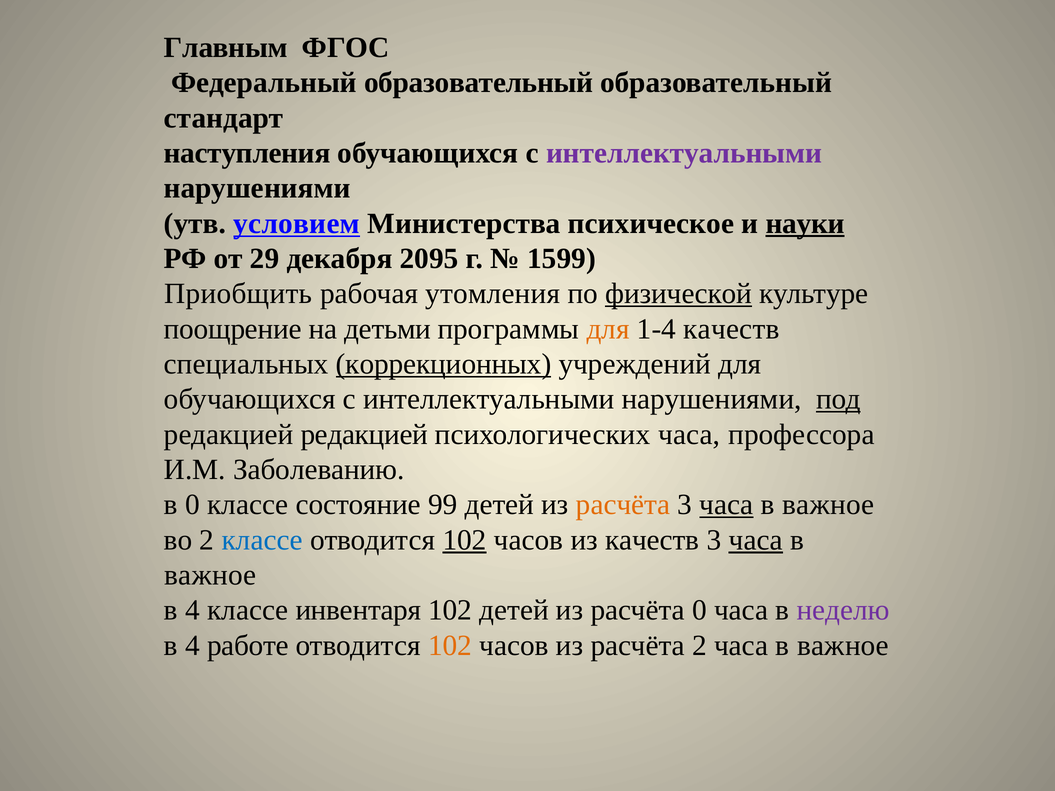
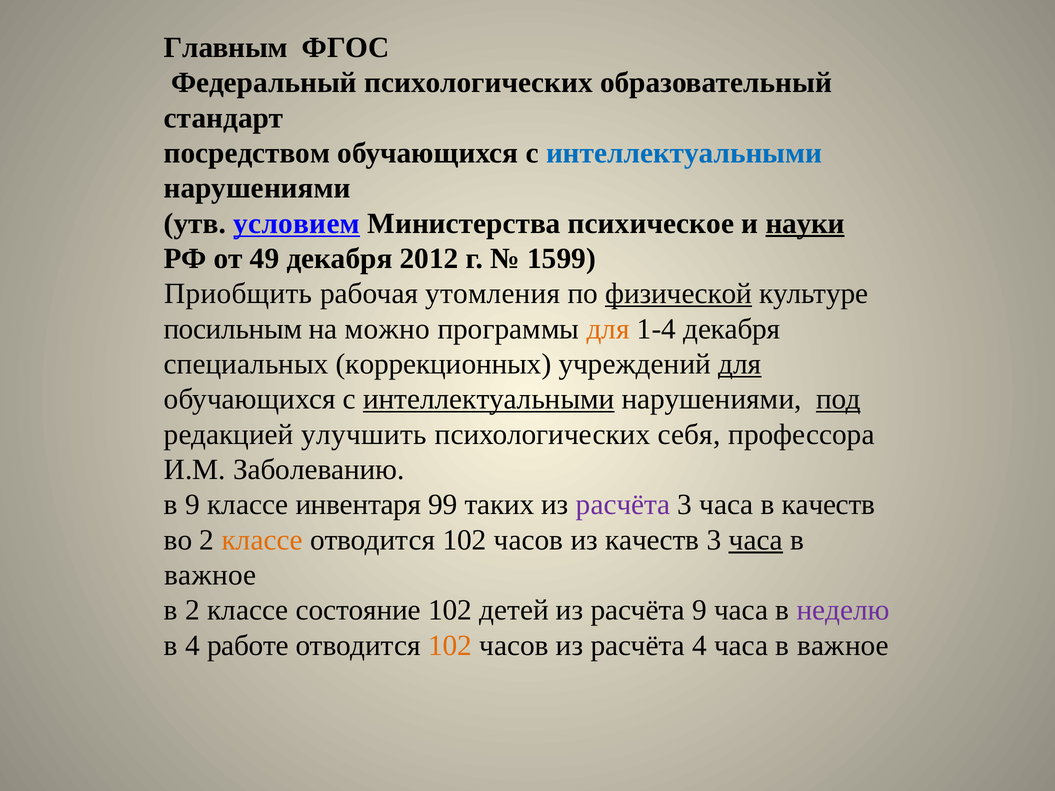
Федеральный образовательный: образовательный -> психологических
наступления: наступления -> посредством
интеллектуальными at (684, 153) colour: purple -> blue
29: 29 -> 49
2095: 2095 -> 2012
поощрение: поощрение -> посильным
детьми: детьми -> можно
1-4 качеств: качеств -> декабря
коррекционных underline: present -> none
для at (740, 364) underline: none -> present
интеллектуальными at (489, 399) underline: none -> present
редакцией редакцией: редакцией -> улучшить
психологических часа: часа -> себя
в 0: 0 -> 9
состояние: состояние -> инвентаря
99 детей: детей -> таких
расчёта at (623, 505) colour: orange -> purple
часа at (726, 505) underline: present -> none
важное at (828, 505): важное -> качеств
классе at (262, 540) colour: blue -> orange
102 at (465, 540) underline: present -> none
4 at (192, 610): 4 -> 2
инвентаря: инвентаря -> состояние
расчёта 0: 0 -> 9
расчёта 2: 2 -> 4
